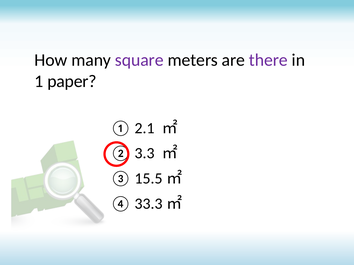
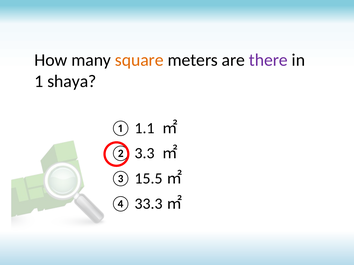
square colour: purple -> orange
paper: paper -> shaya
2.1: 2.1 -> 1.1
